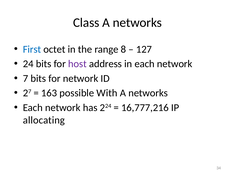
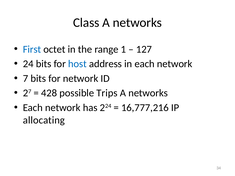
8: 8 -> 1
host colour: purple -> blue
163: 163 -> 428
With: With -> Trips
